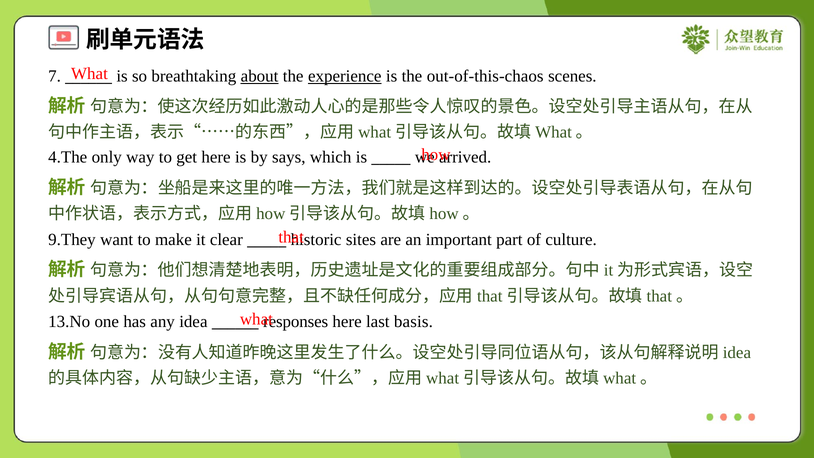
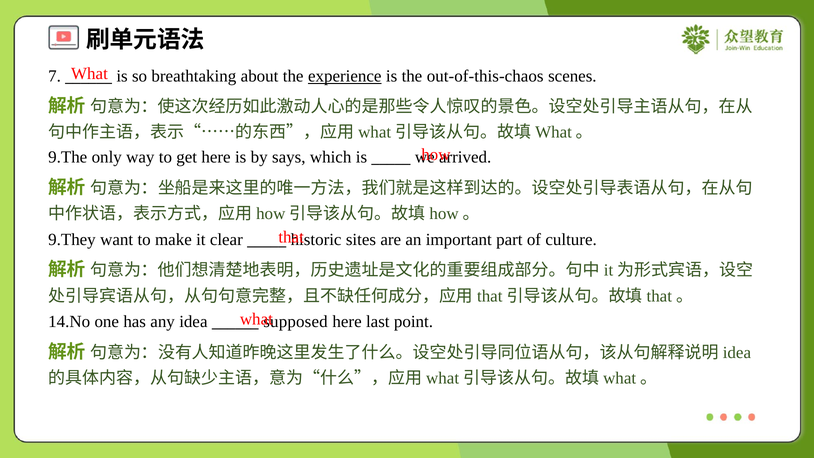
about underline: present -> none
4.The: 4.The -> 9.The
13.No: 13.No -> 14.No
responses: responses -> supposed
basis: basis -> point
